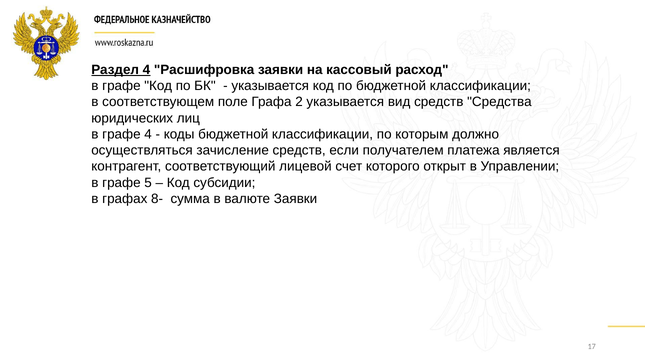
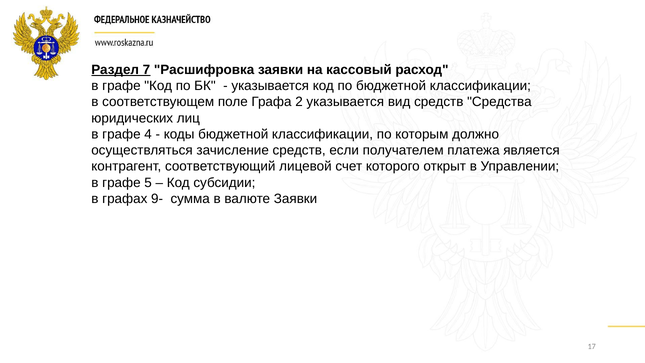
Раздел 4: 4 -> 7
8-: 8- -> 9-
